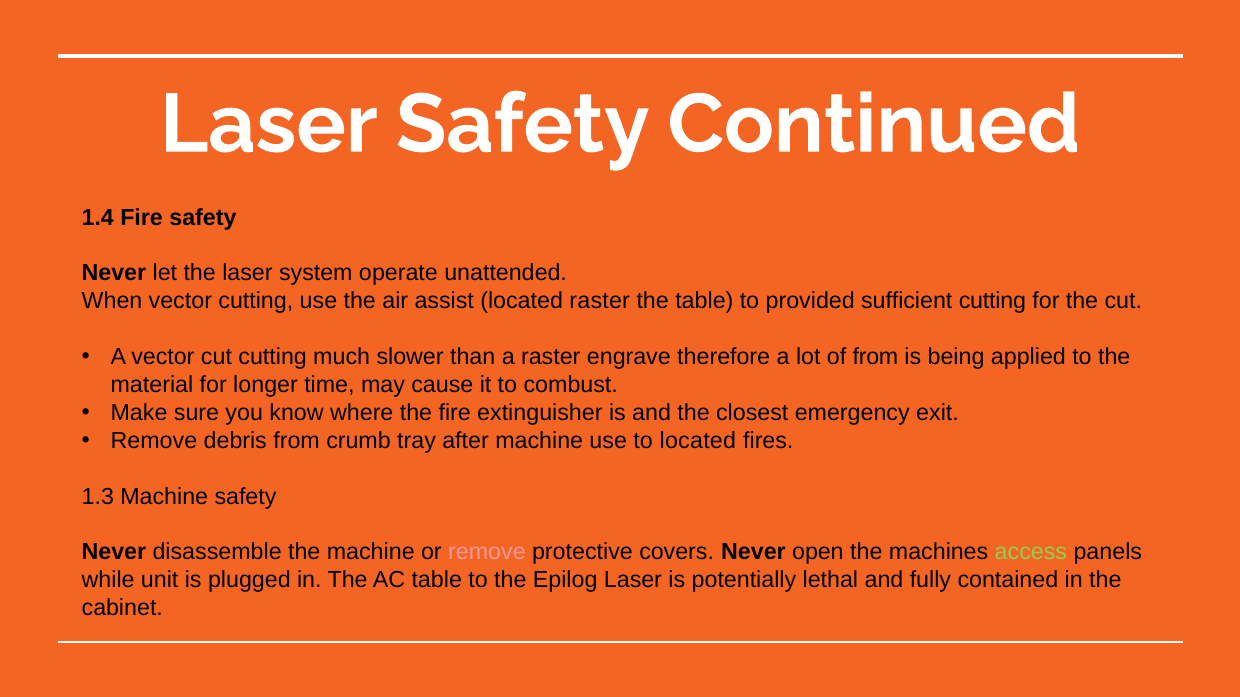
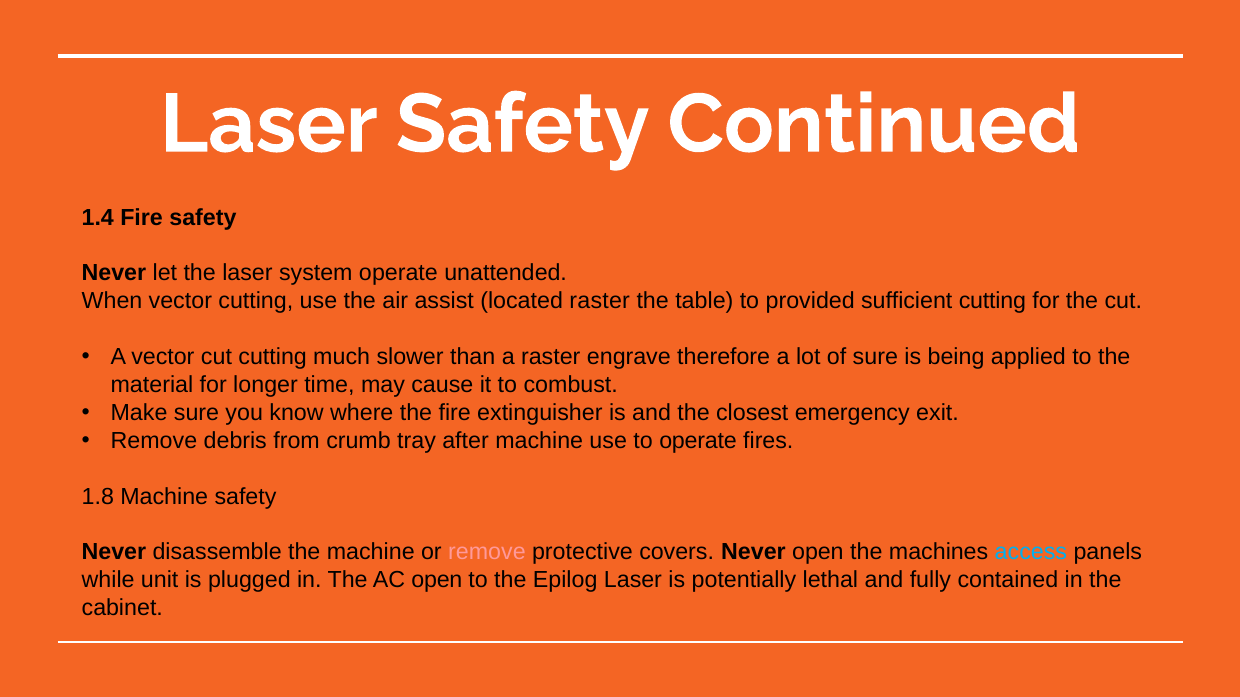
of from: from -> sure
to located: located -> operate
1.3: 1.3 -> 1.8
access colour: light green -> light blue
AC table: table -> open
